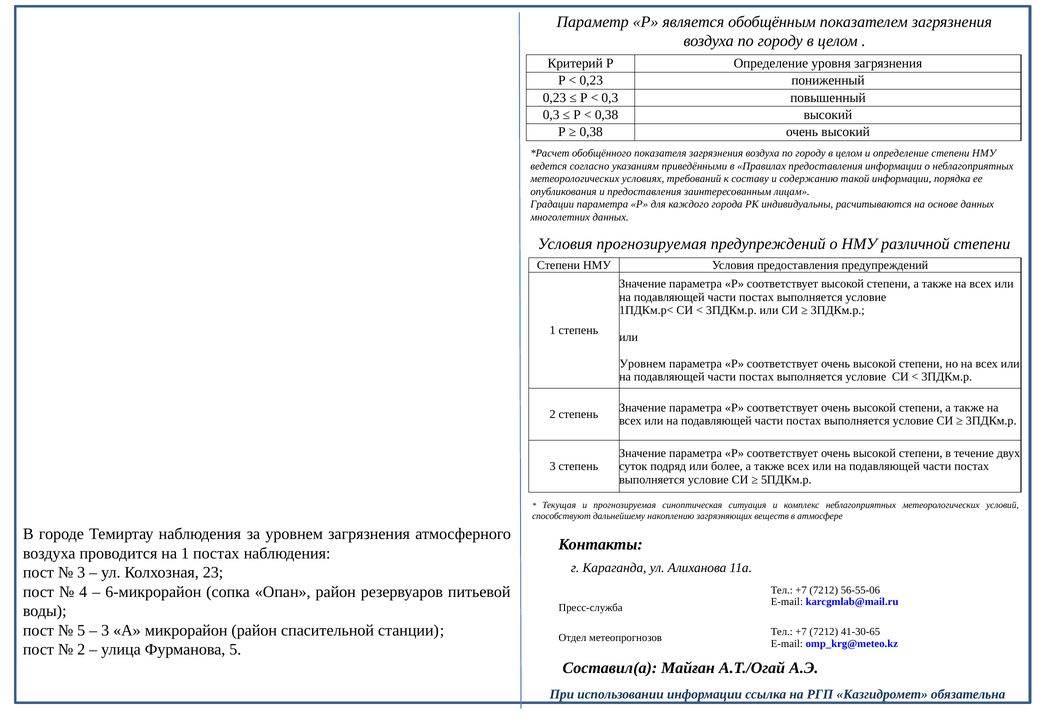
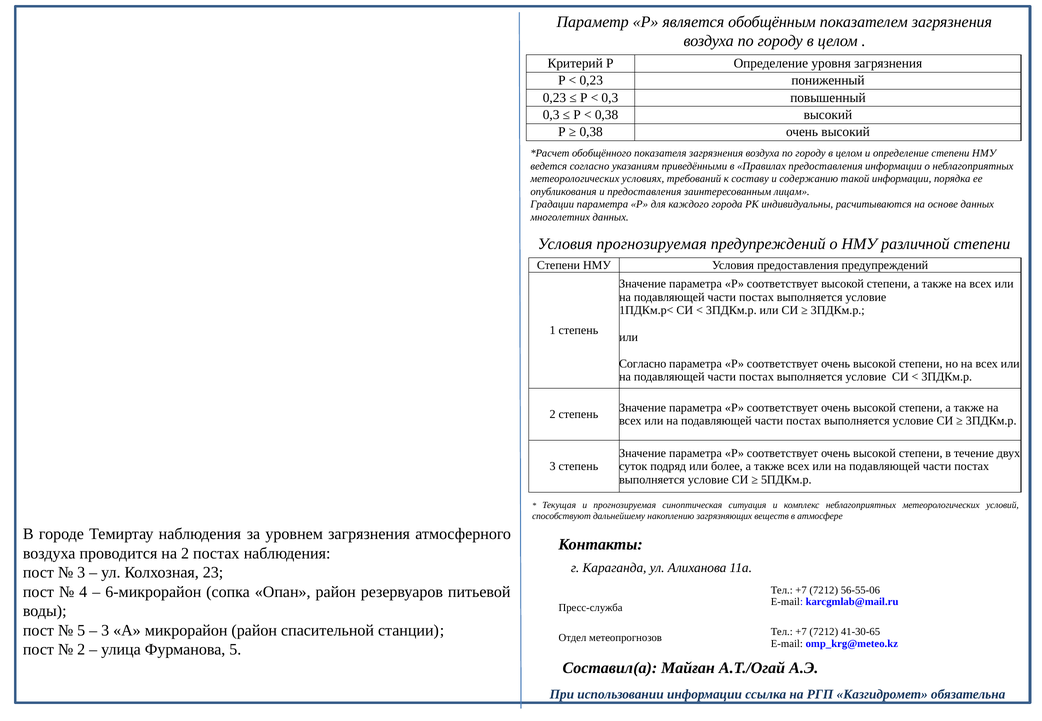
Уровнем at (643, 364): Уровнем -> Согласно
на 1: 1 -> 2
